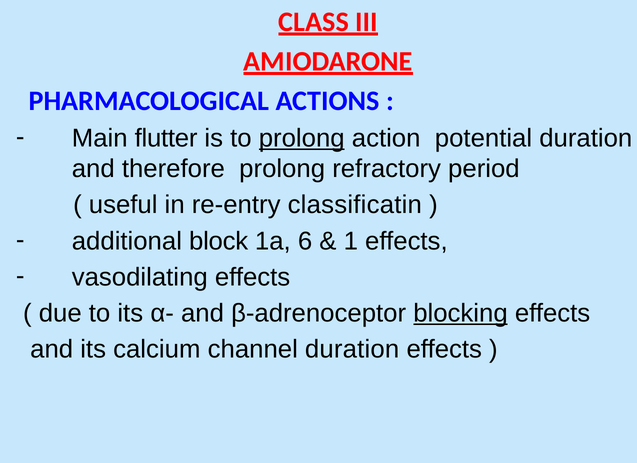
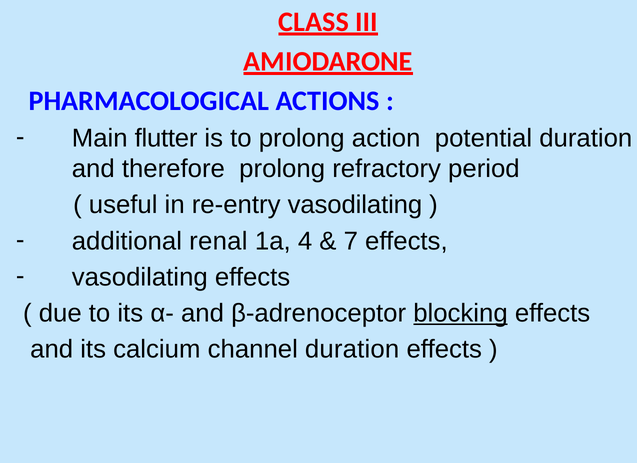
prolong at (302, 138) underline: present -> none
re-entry classificatin: classificatin -> vasodilating
block: block -> renal
6: 6 -> 4
1: 1 -> 7
